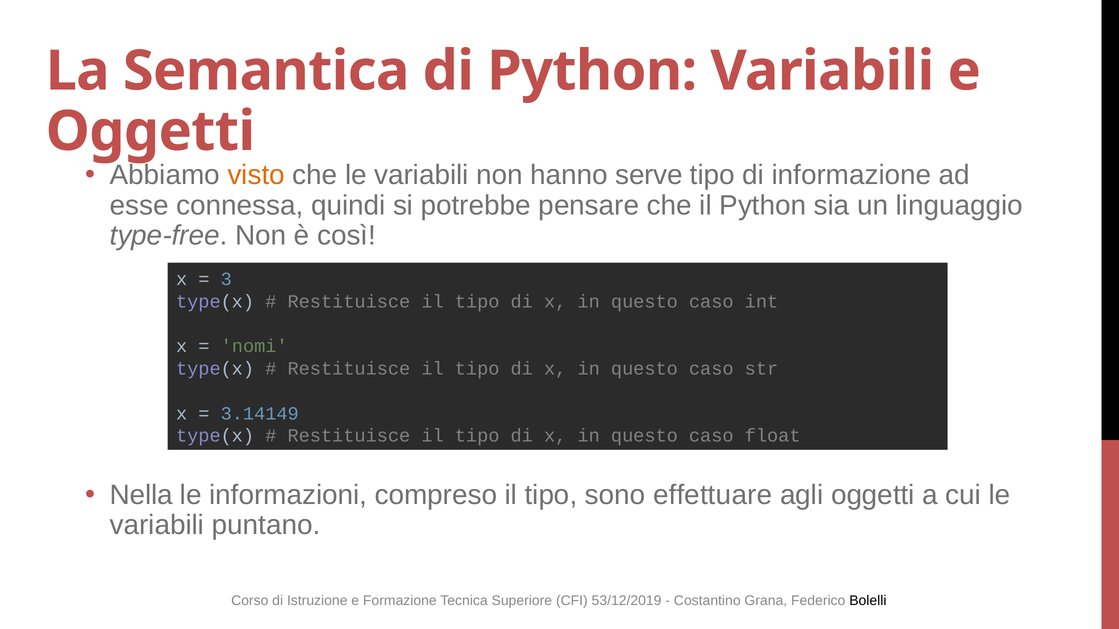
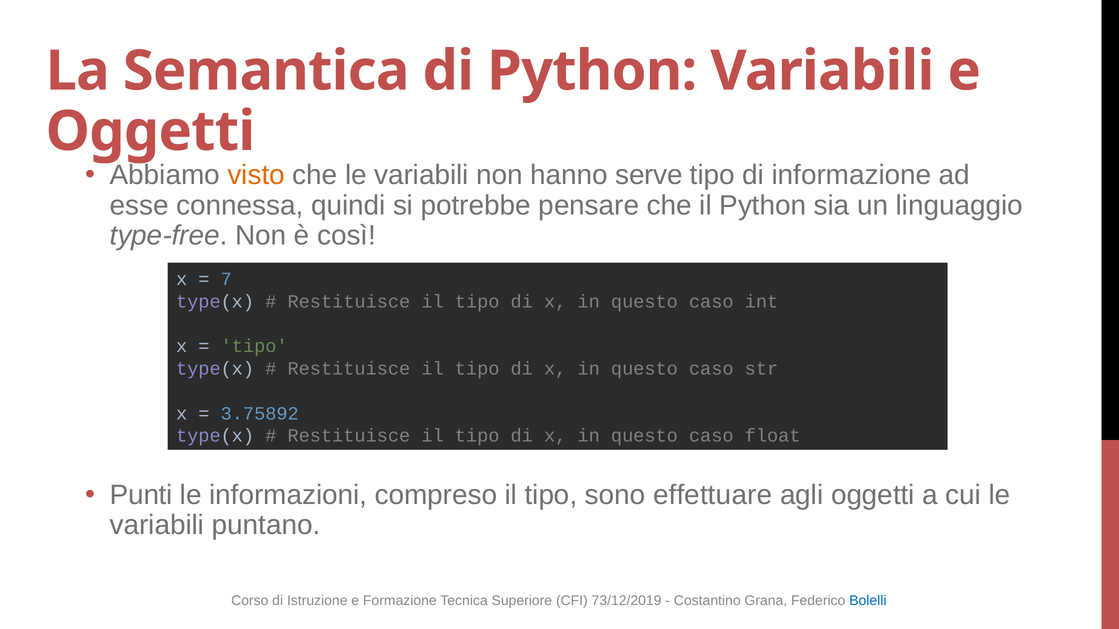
3: 3 -> 7
nomi at (254, 347): nomi -> tipo
3.14149: 3.14149 -> 3.75892
Nella: Nella -> Punti
53/12/2019: 53/12/2019 -> 73/12/2019
Bolelli colour: black -> blue
